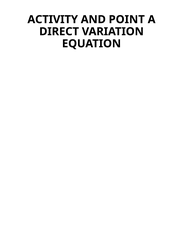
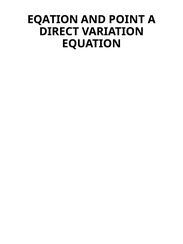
ACTIVITY: ACTIVITY -> EQATION
